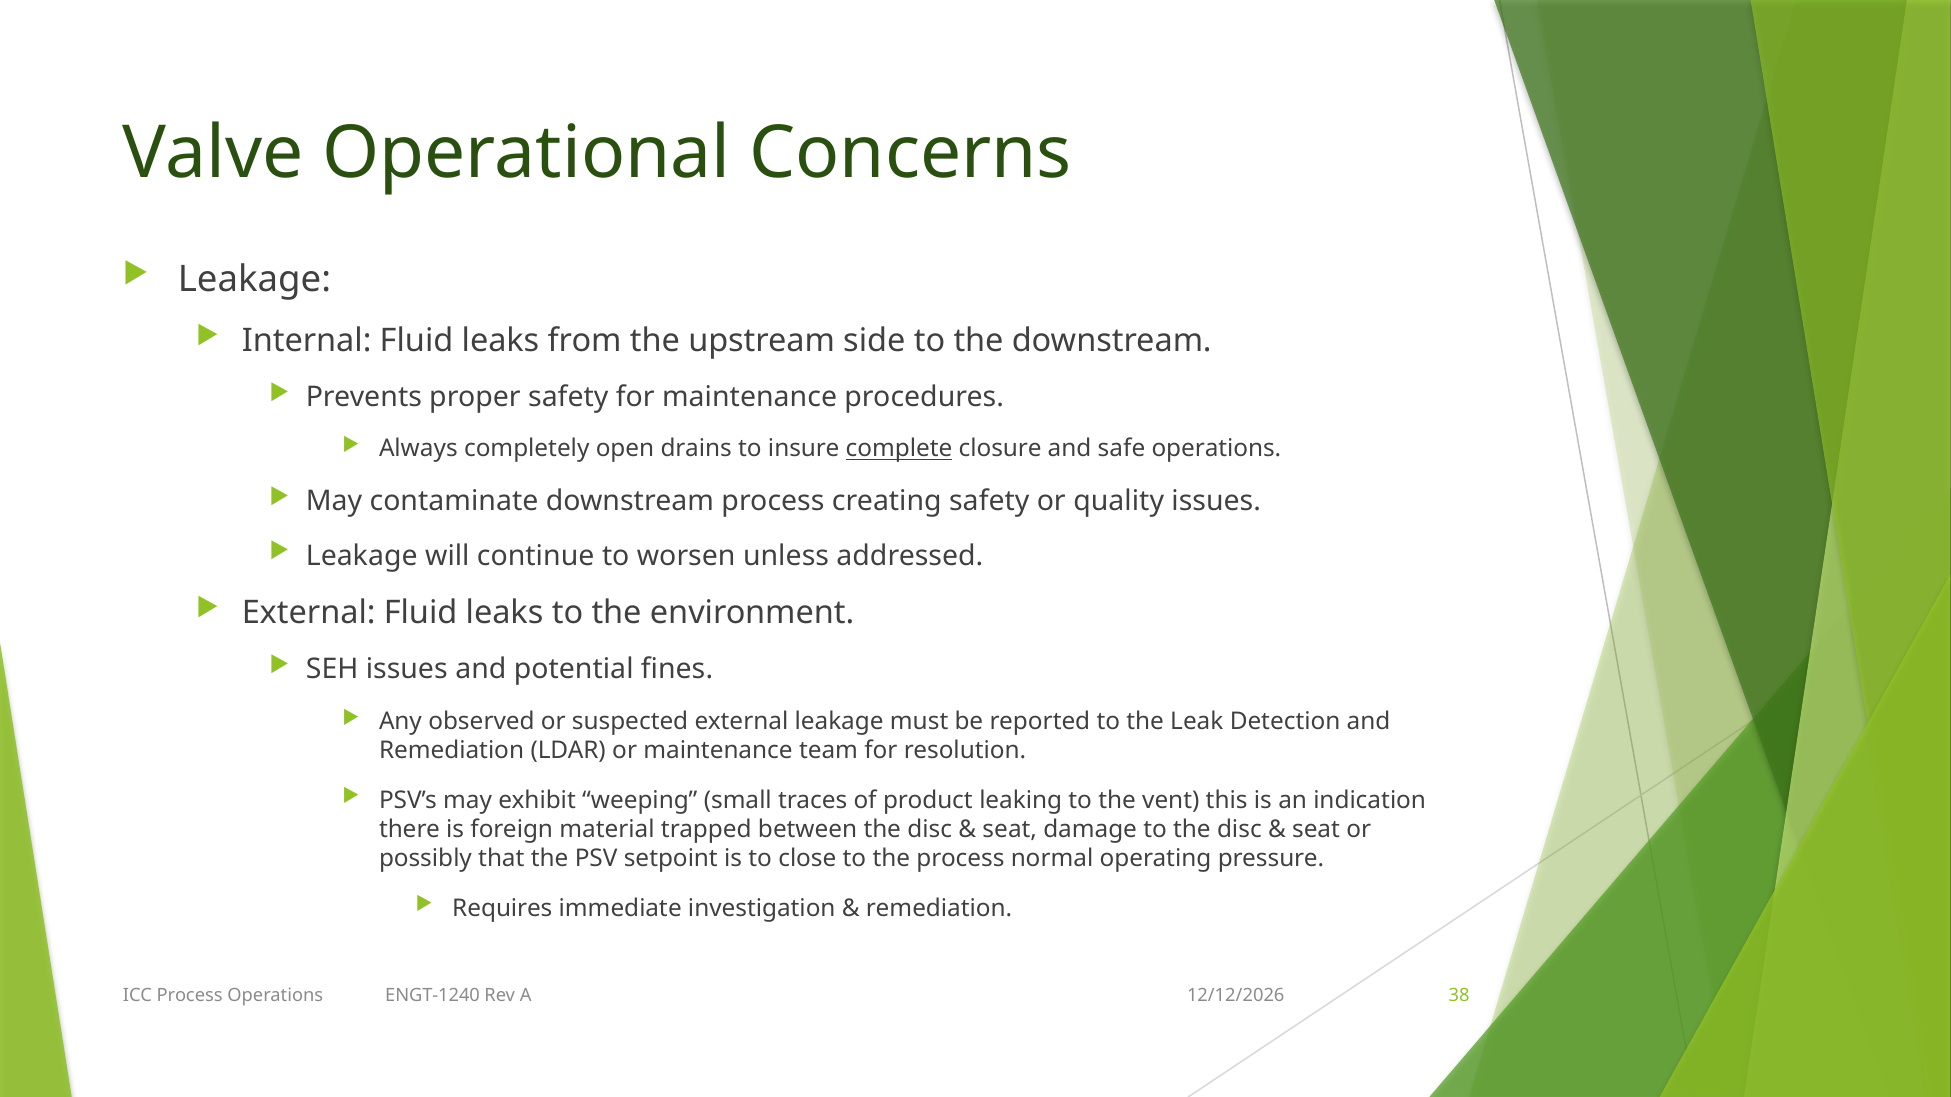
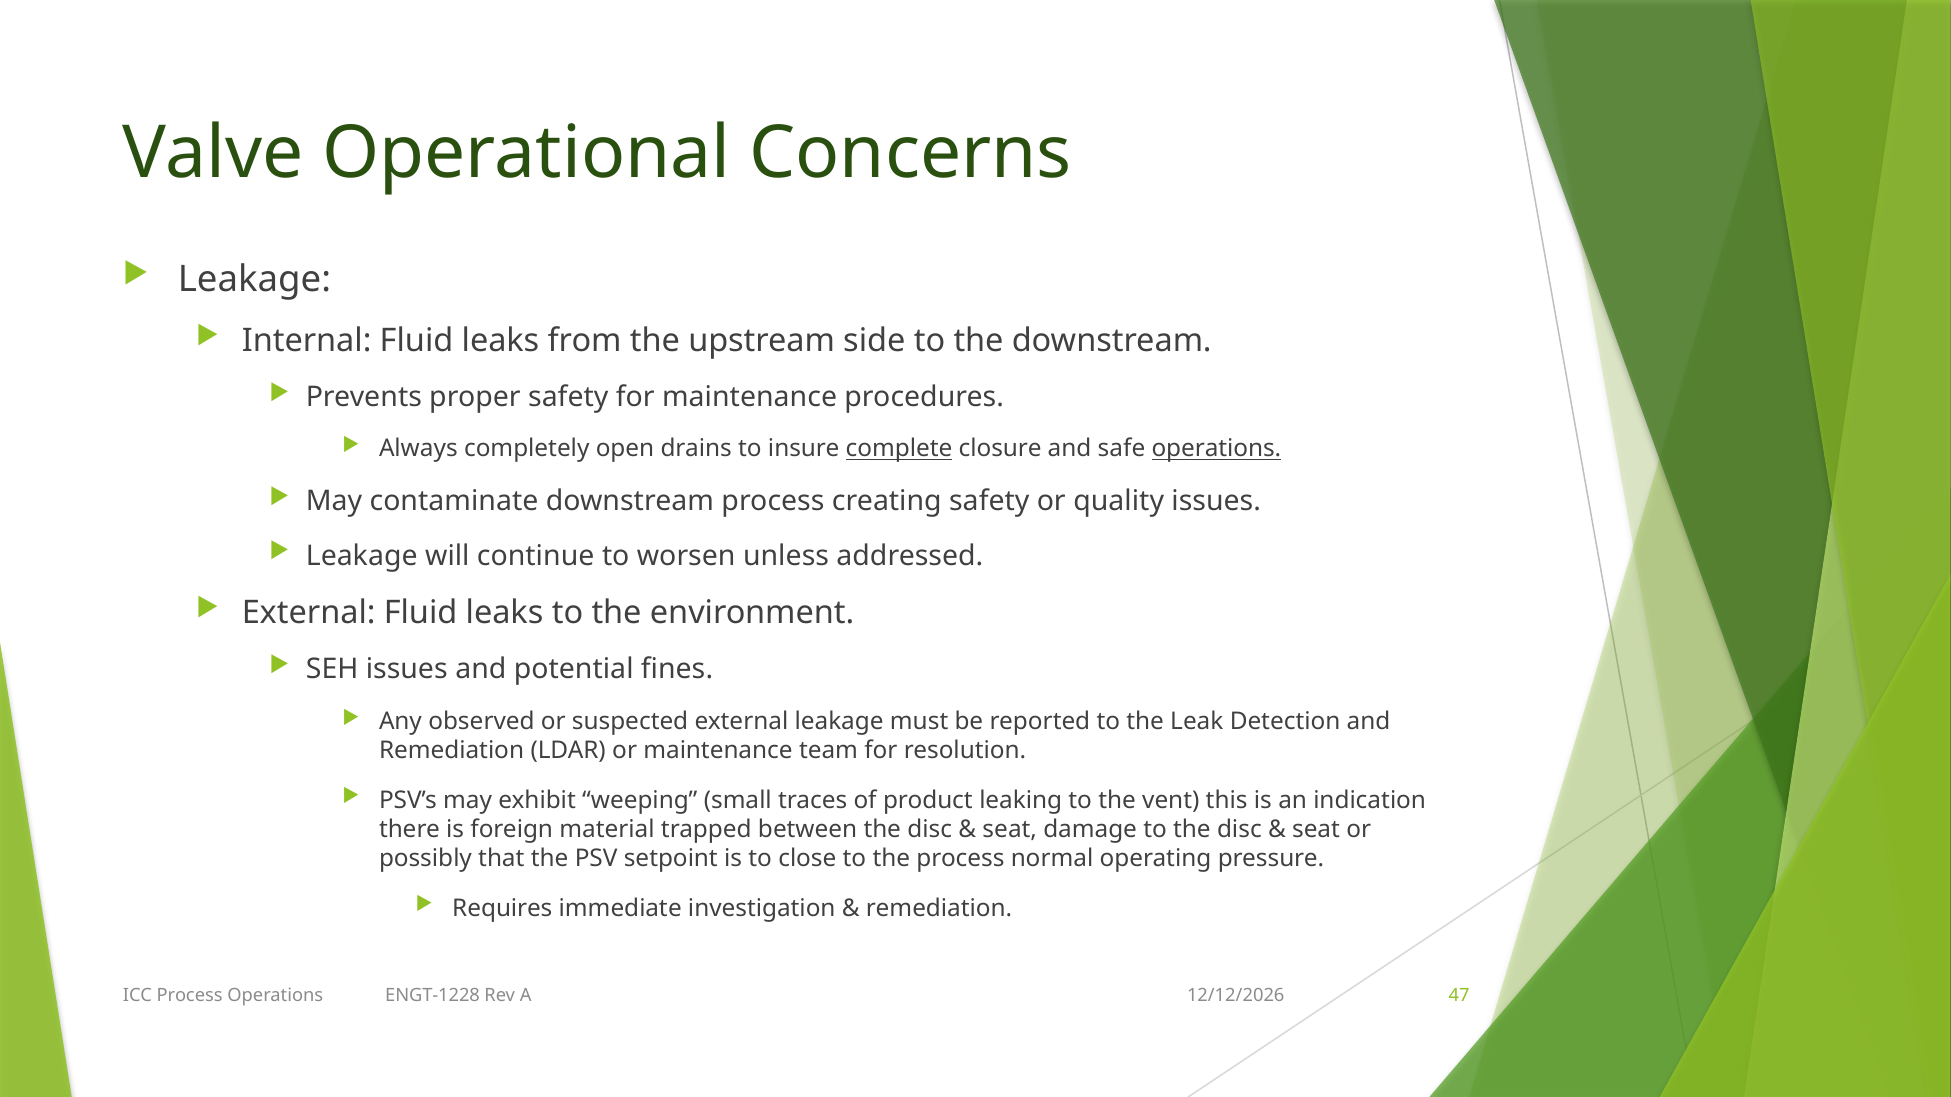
operations at (1216, 449) underline: none -> present
ENGT-1240: ENGT-1240 -> ENGT-1228
38: 38 -> 47
